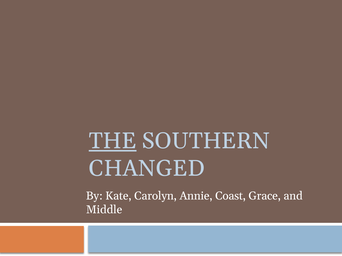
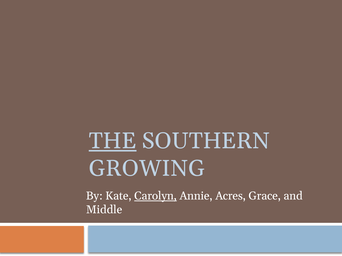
CHANGED: CHANGED -> GROWING
Carolyn underline: none -> present
Coast: Coast -> Acres
